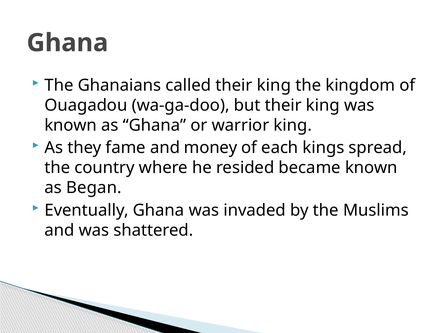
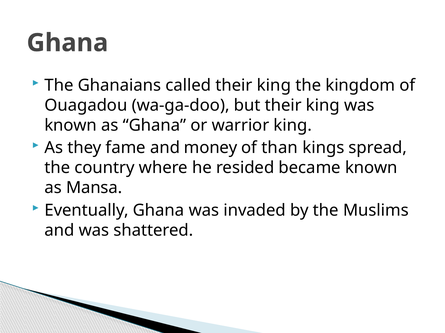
each: each -> than
Began: Began -> Mansa
